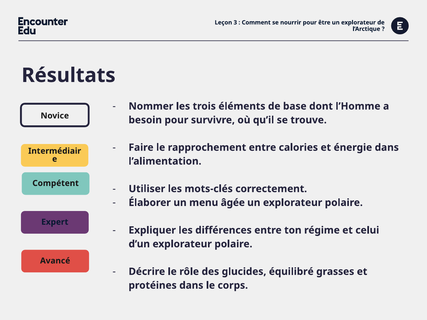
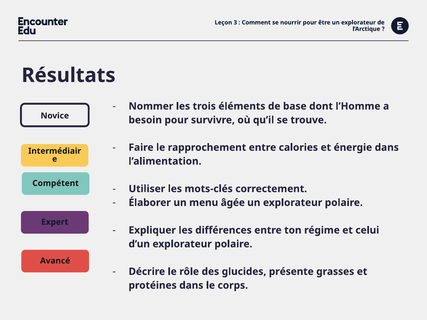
équilibré: équilibré -> présente
